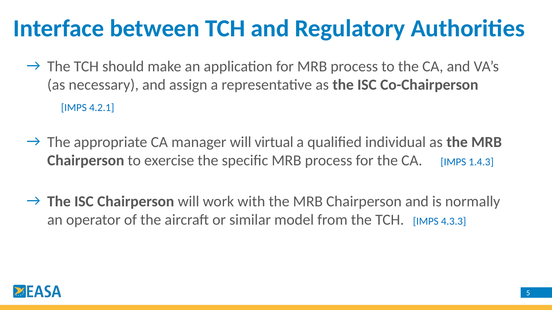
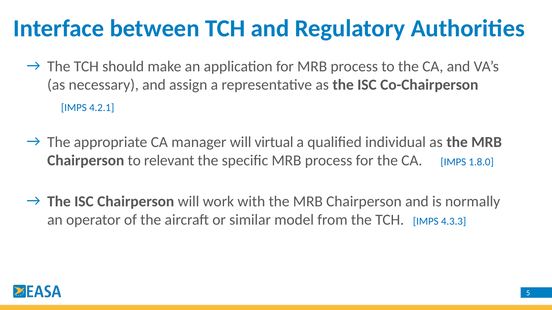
exercise: exercise -> relevant
1.4.3: 1.4.3 -> 1.8.0
